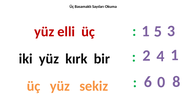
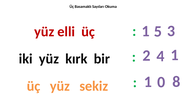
6 at (148, 81): 6 -> 1
